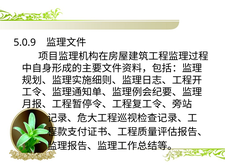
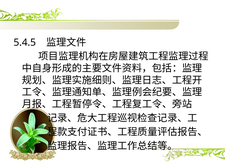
5.0.9: 5.0.9 -> 5.4.5
